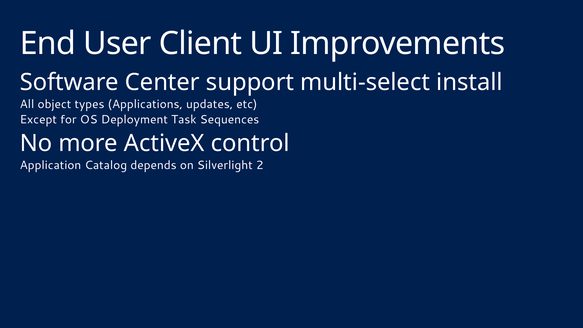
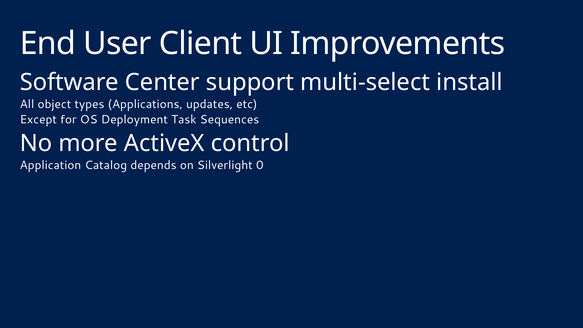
2: 2 -> 0
